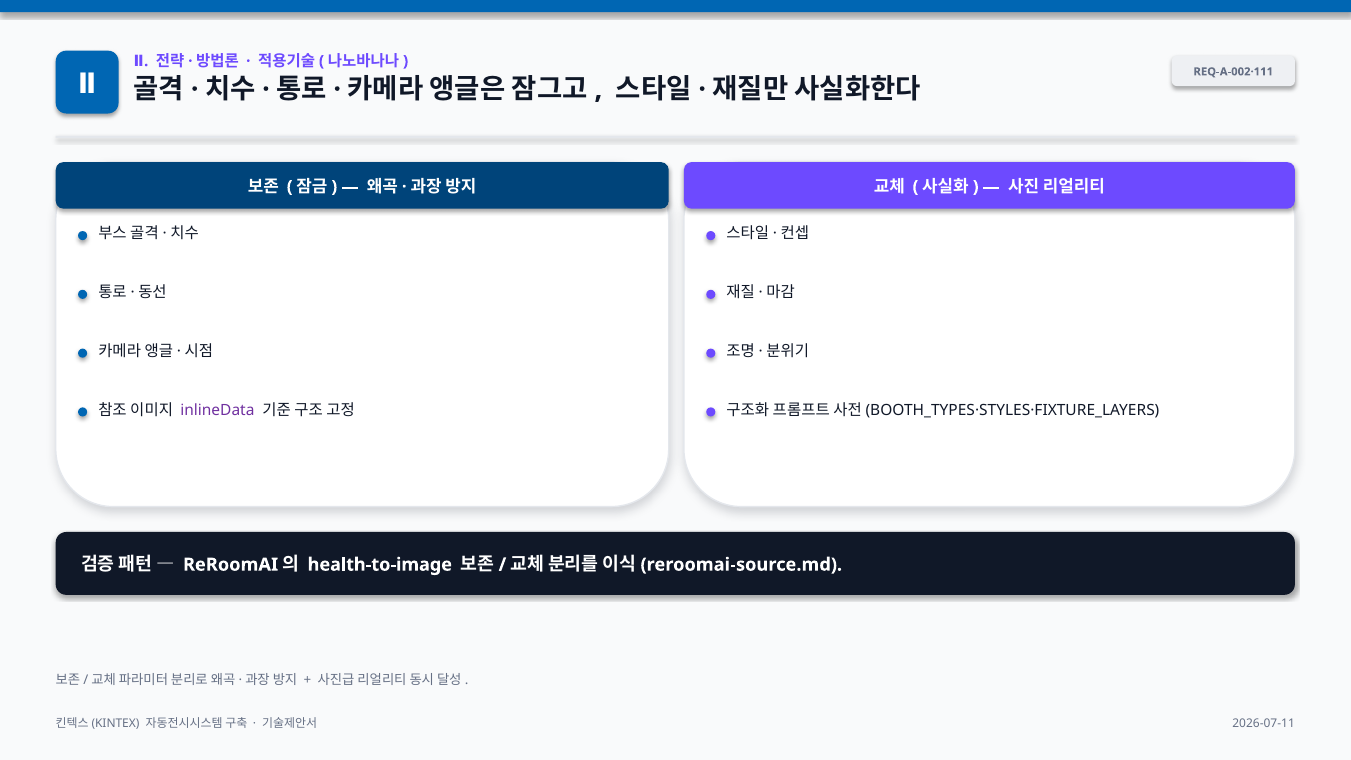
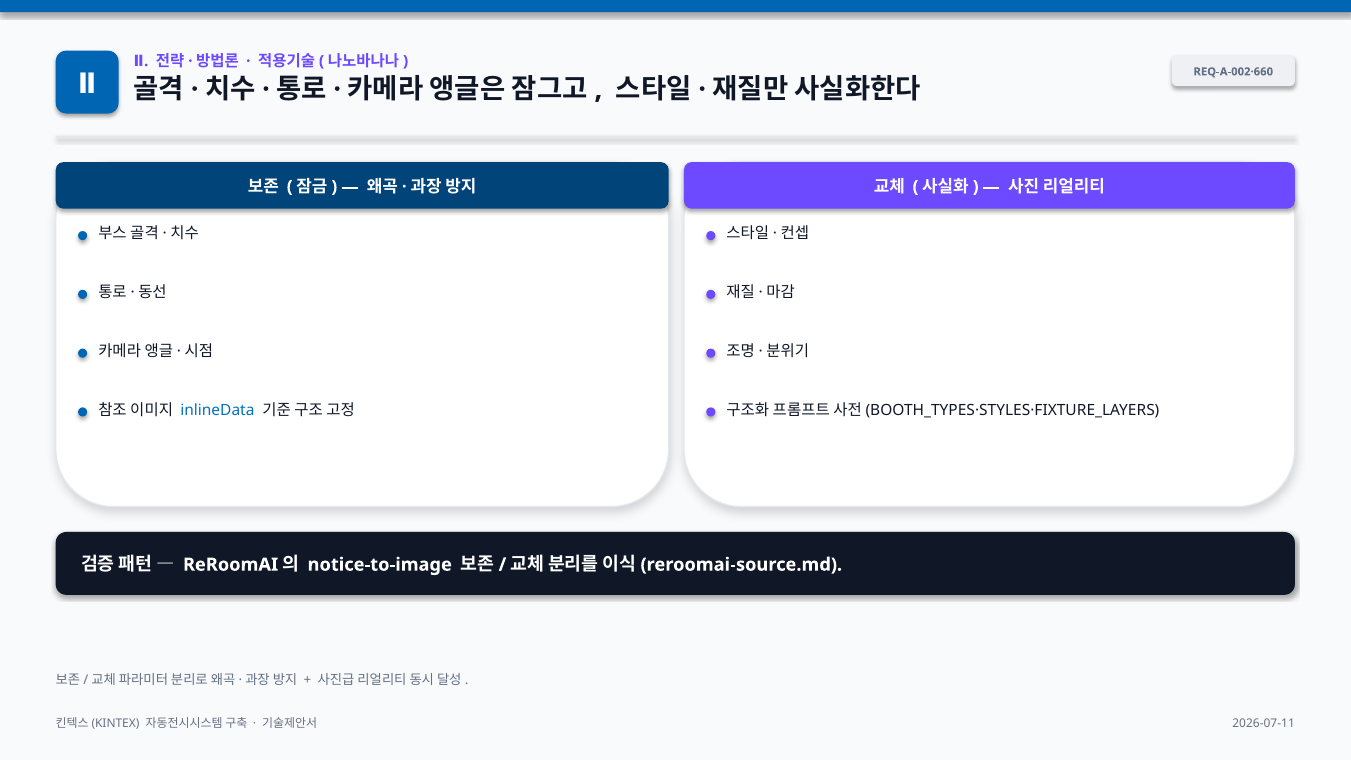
REQ-A-002·111: REQ-A-002·111 -> REQ-A-002·660
inlineData colour: purple -> blue
health-to-image: health-to-image -> notice-to-image
